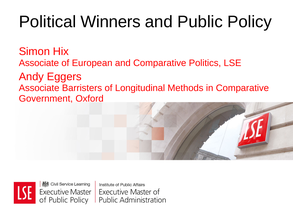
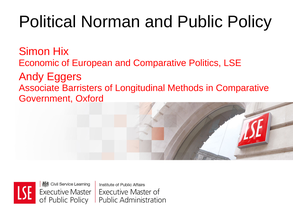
Winners: Winners -> Norman
Associate at (39, 63): Associate -> Economic
